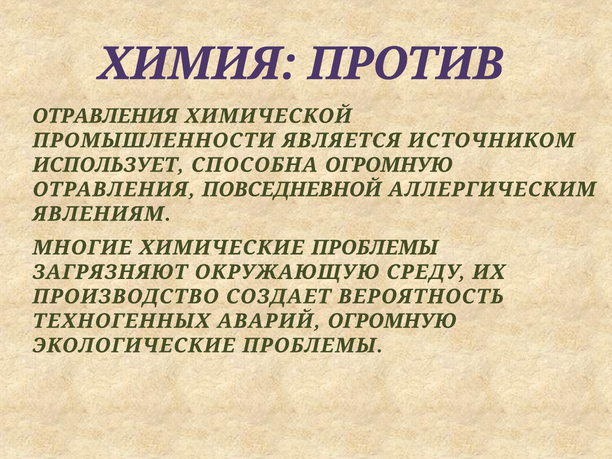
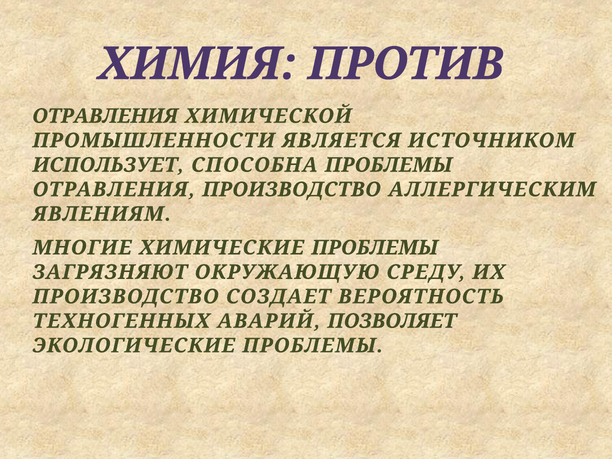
СПОСОБНА ОГРОМНУЮ: ОГРОМНУЮ -> ПРОБЛЕМЫ
ОТРАВЛЕНИЯ ПОВСЕДНЕВНОЙ: ПОВСЕДНЕВНОЙ -> ПРОИЗВОДСТВО
АВАРИЙ ОГРОМНУЮ: ОГРОМНУЮ -> ПОЗВОЛЯЕТ
